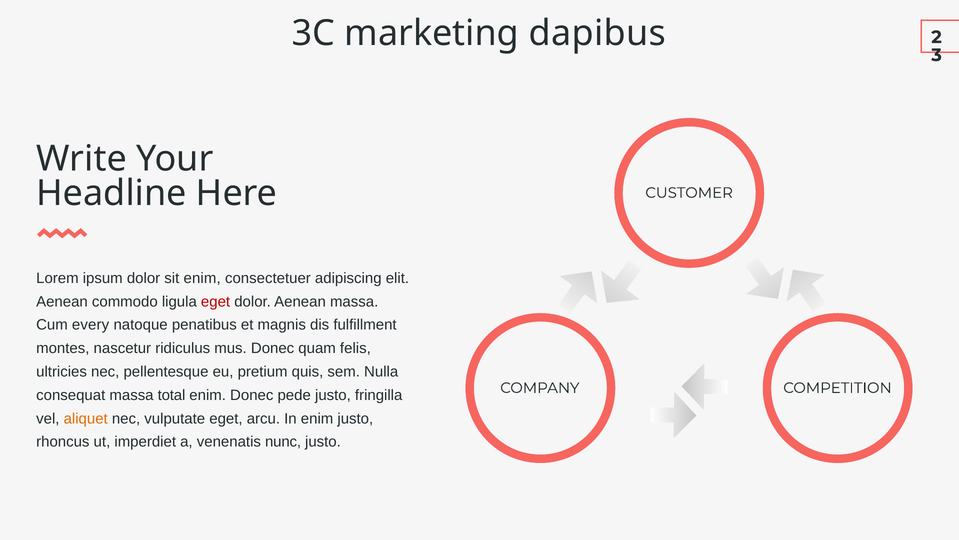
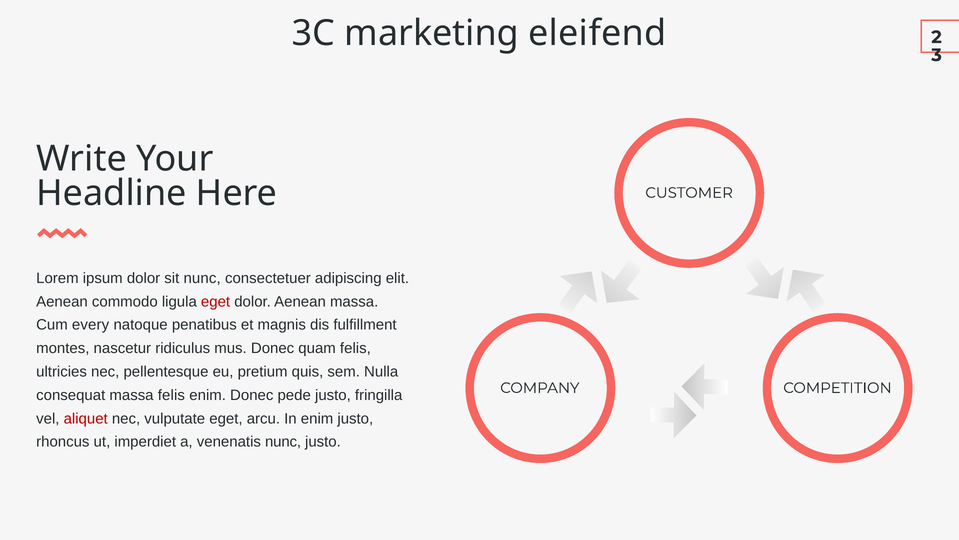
dapibus: dapibus -> eleifend
sit enim: enim -> nunc
massa total: total -> felis
aliquet colour: orange -> red
